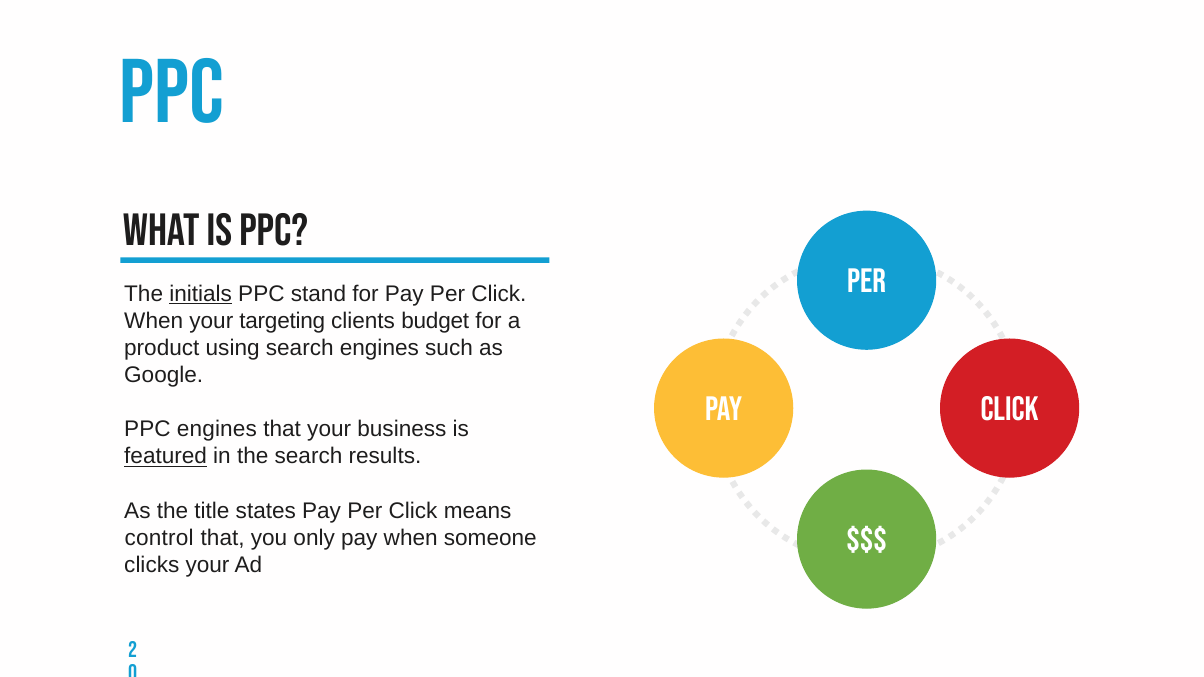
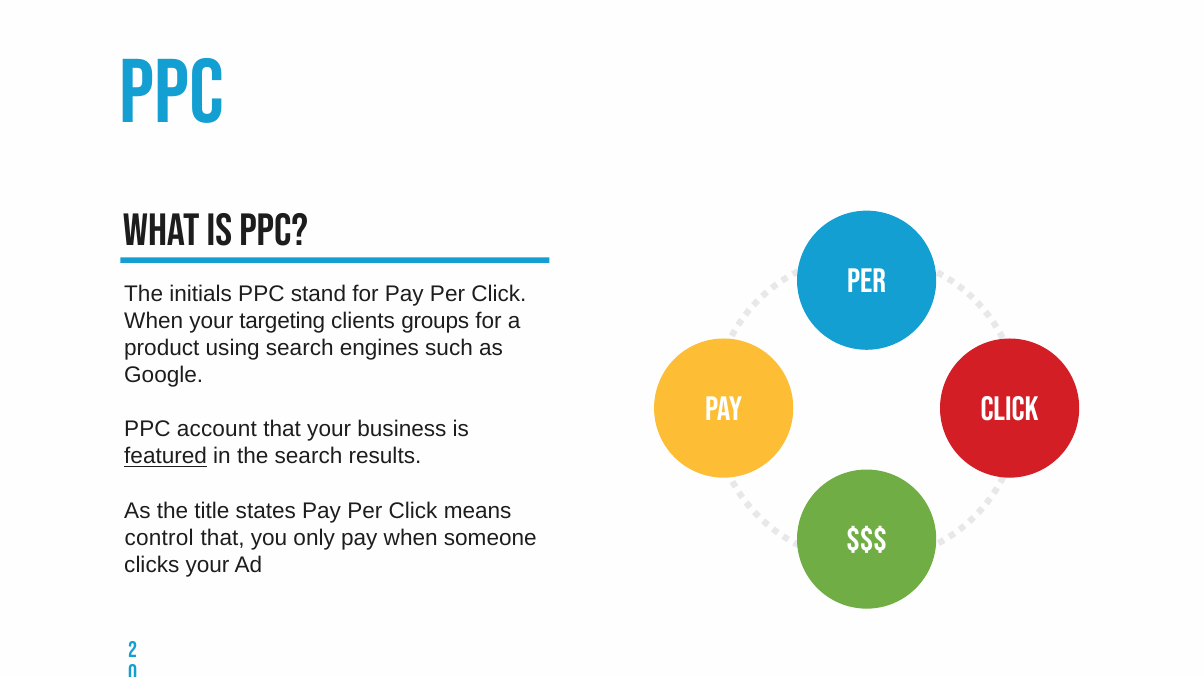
initials underline: present -> none
budget: budget -> groups
PPC engines: engines -> account
